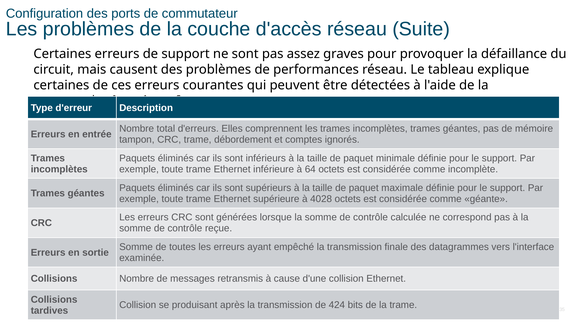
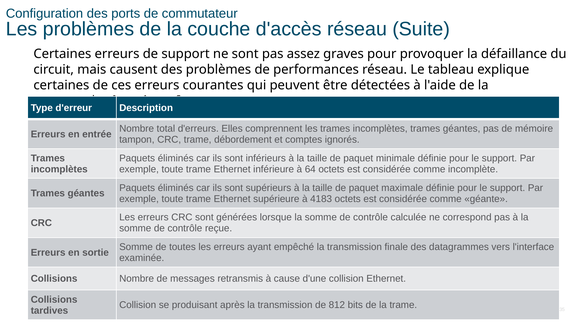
4028: 4028 -> 4183
424: 424 -> 812
